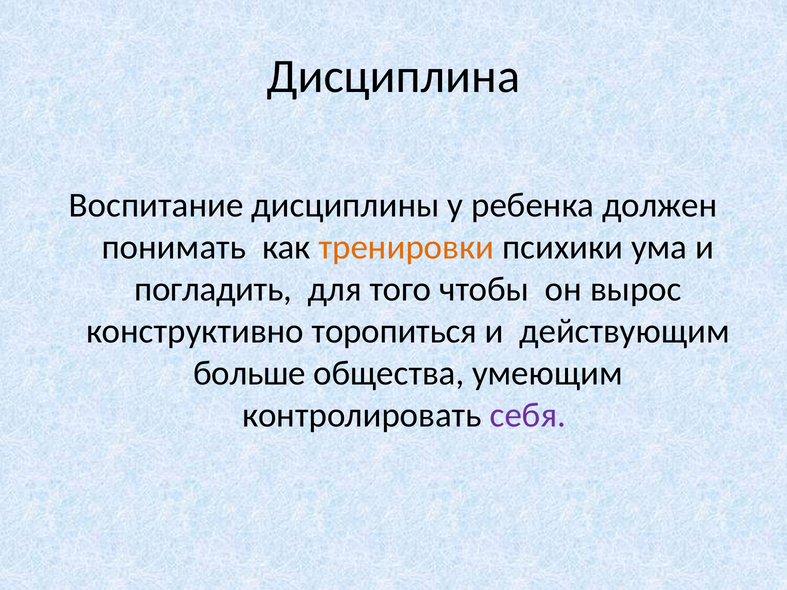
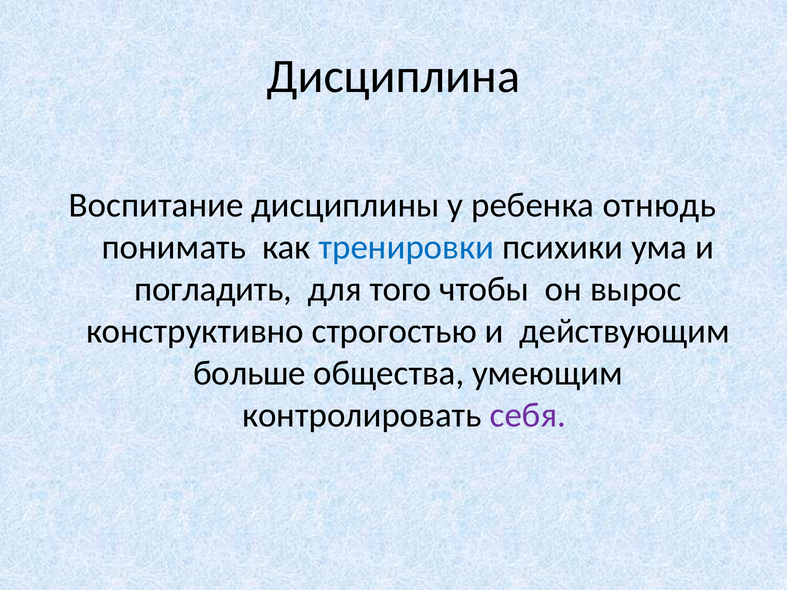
должен: должен -> отнюдь
тренировки colour: orange -> blue
торопиться: торопиться -> строгостью
